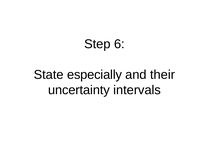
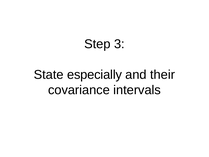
6: 6 -> 3
uncertainty: uncertainty -> covariance
